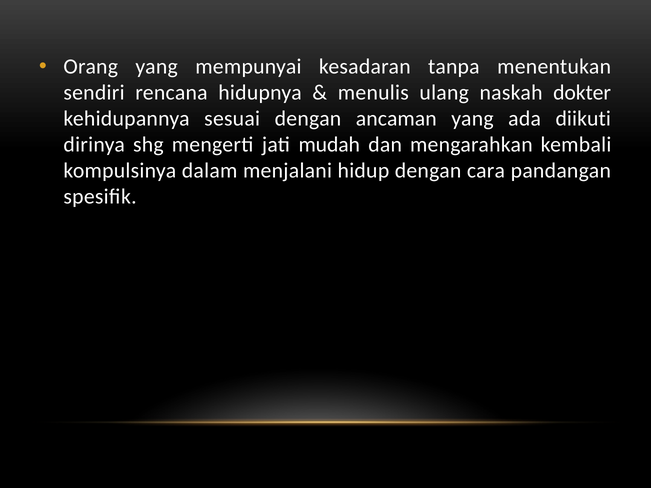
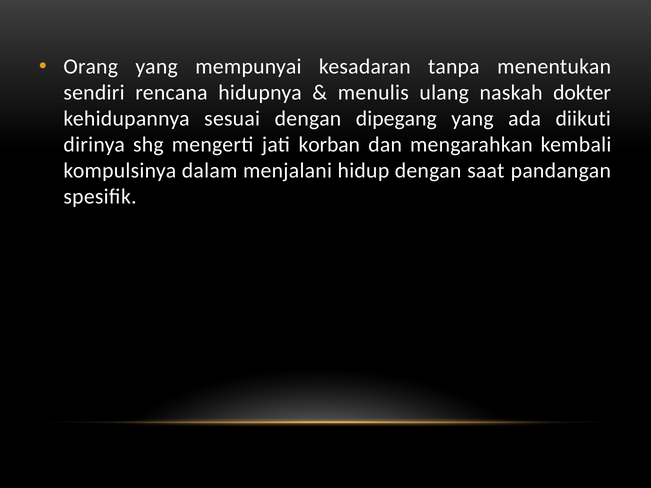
ancaman: ancaman -> dipegang
mudah: mudah -> korban
cara: cara -> saat
